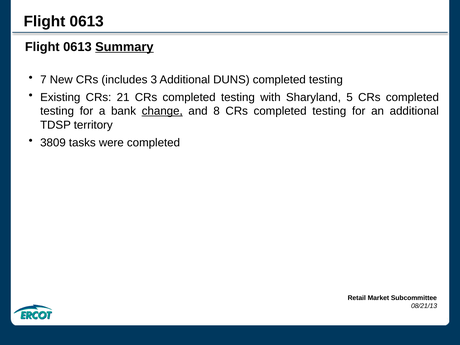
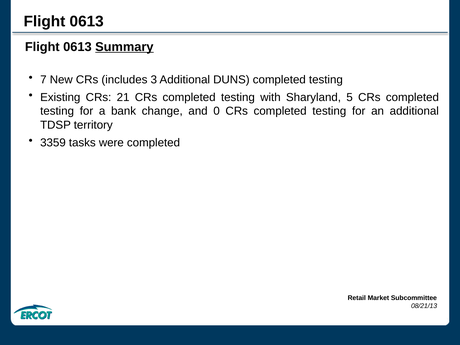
change underline: present -> none
8: 8 -> 0
3809: 3809 -> 3359
